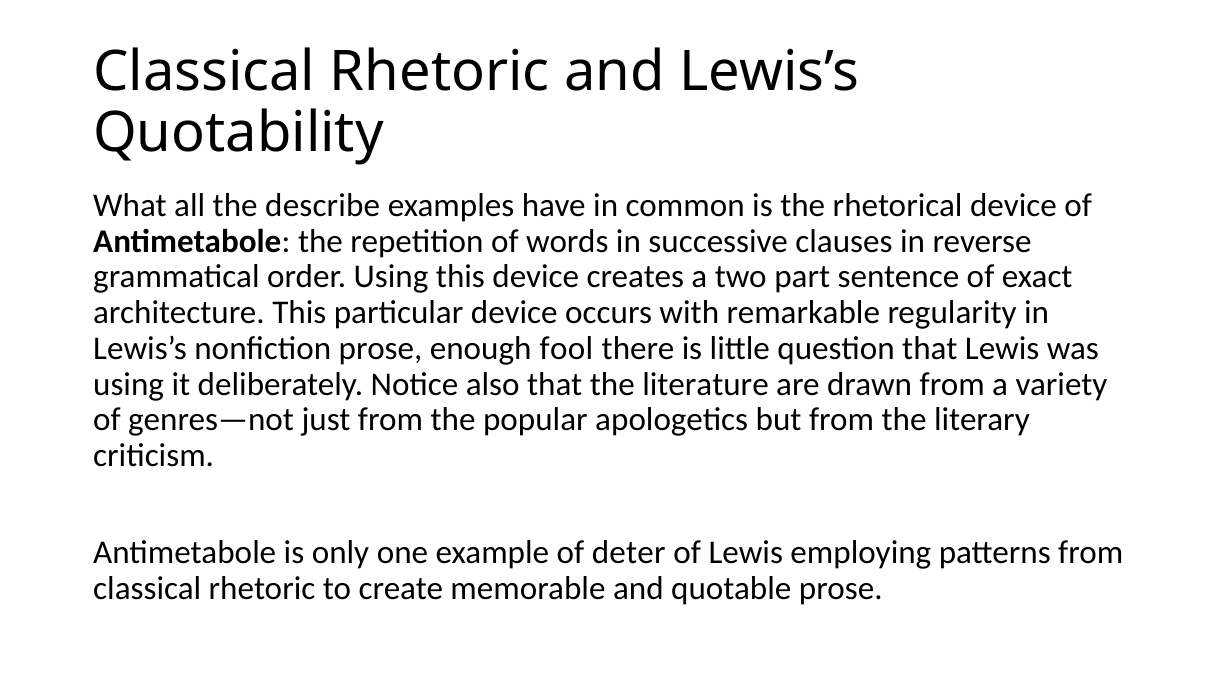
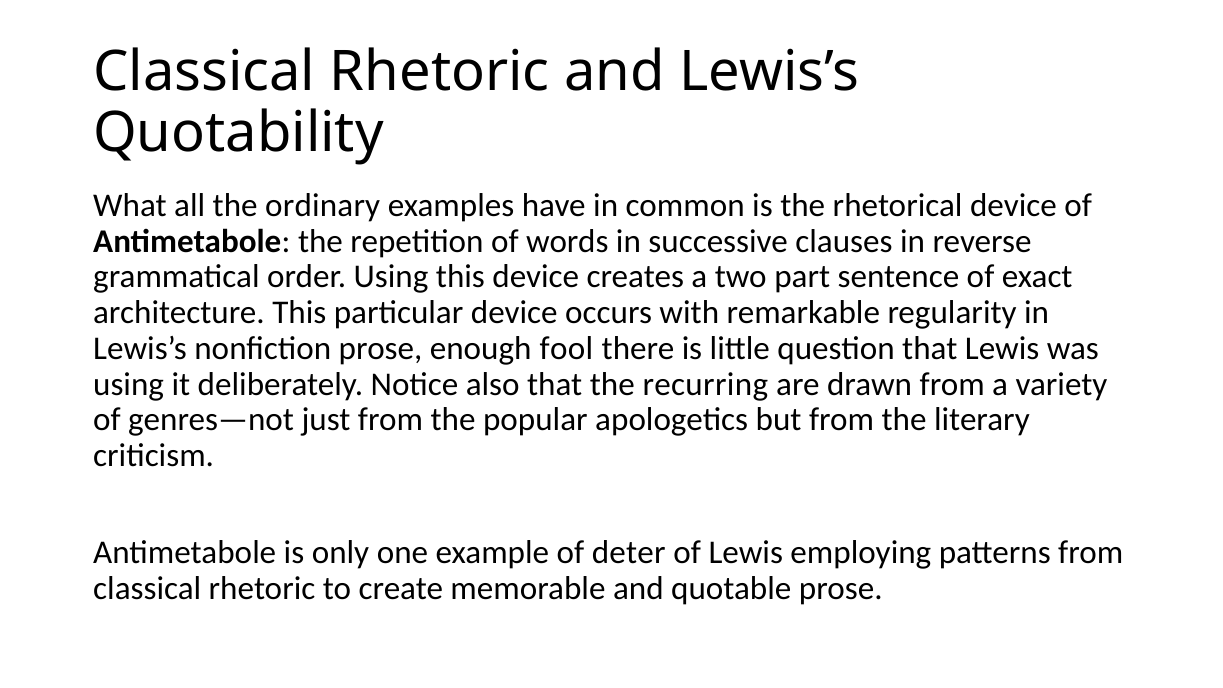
describe: describe -> ordinary
literature: literature -> recurring
